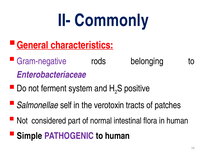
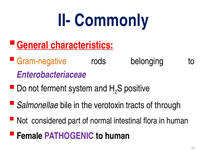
Gram-negative colour: purple -> orange
self: self -> bile
patches: patches -> through
Simple: Simple -> Female
